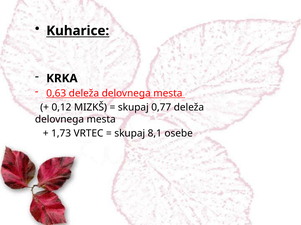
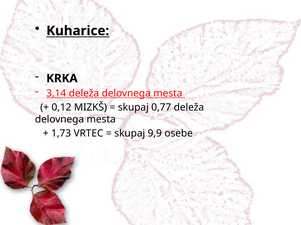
0,63: 0,63 -> 3,14
8,1: 8,1 -> 9,9
